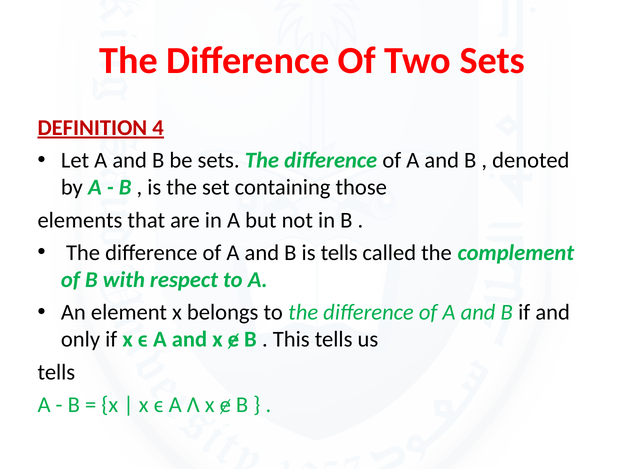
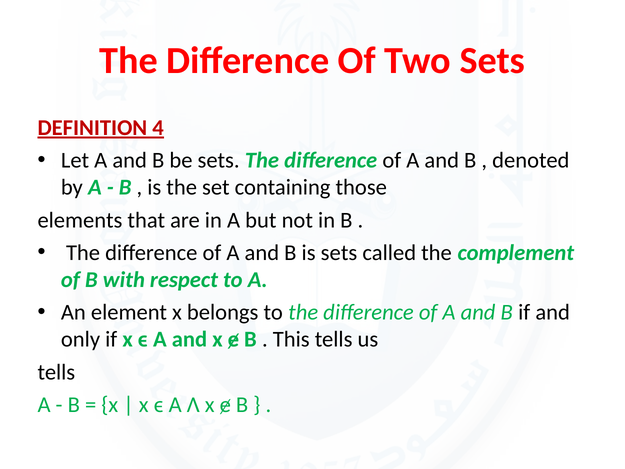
is tells: tells -> sets
